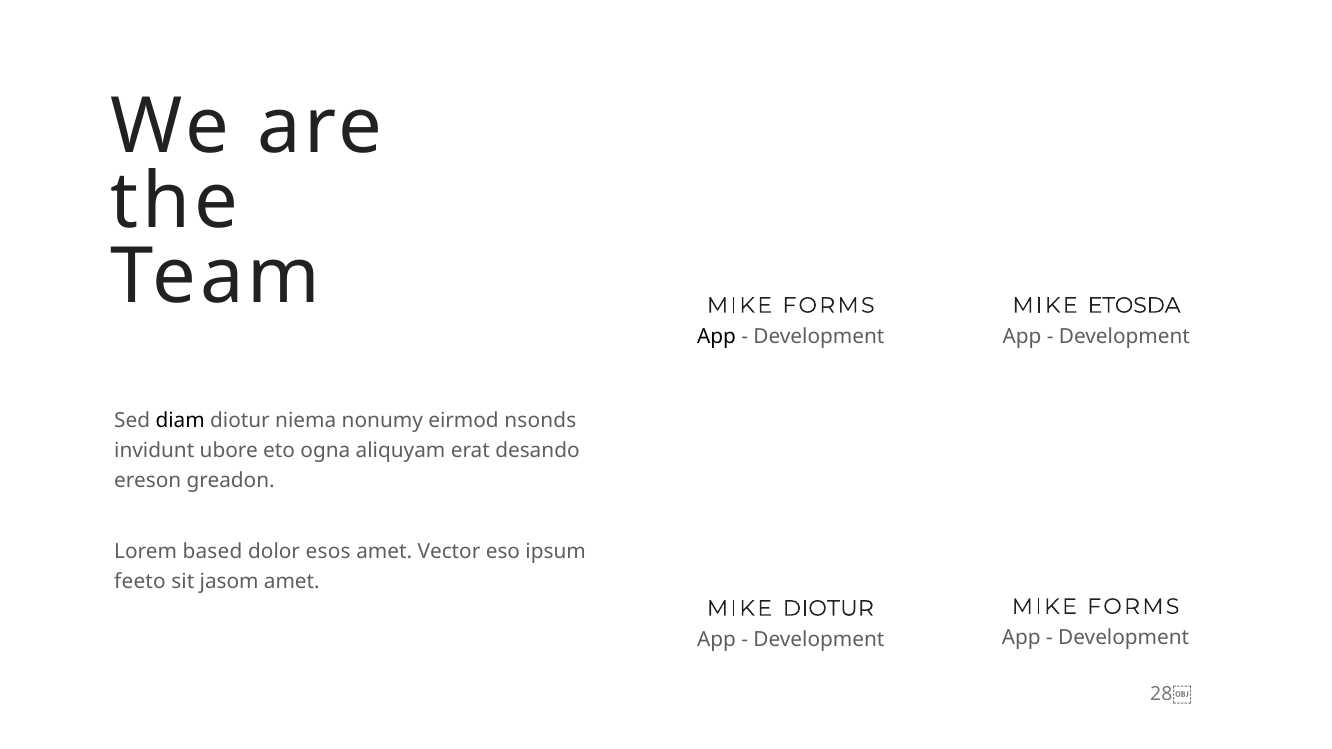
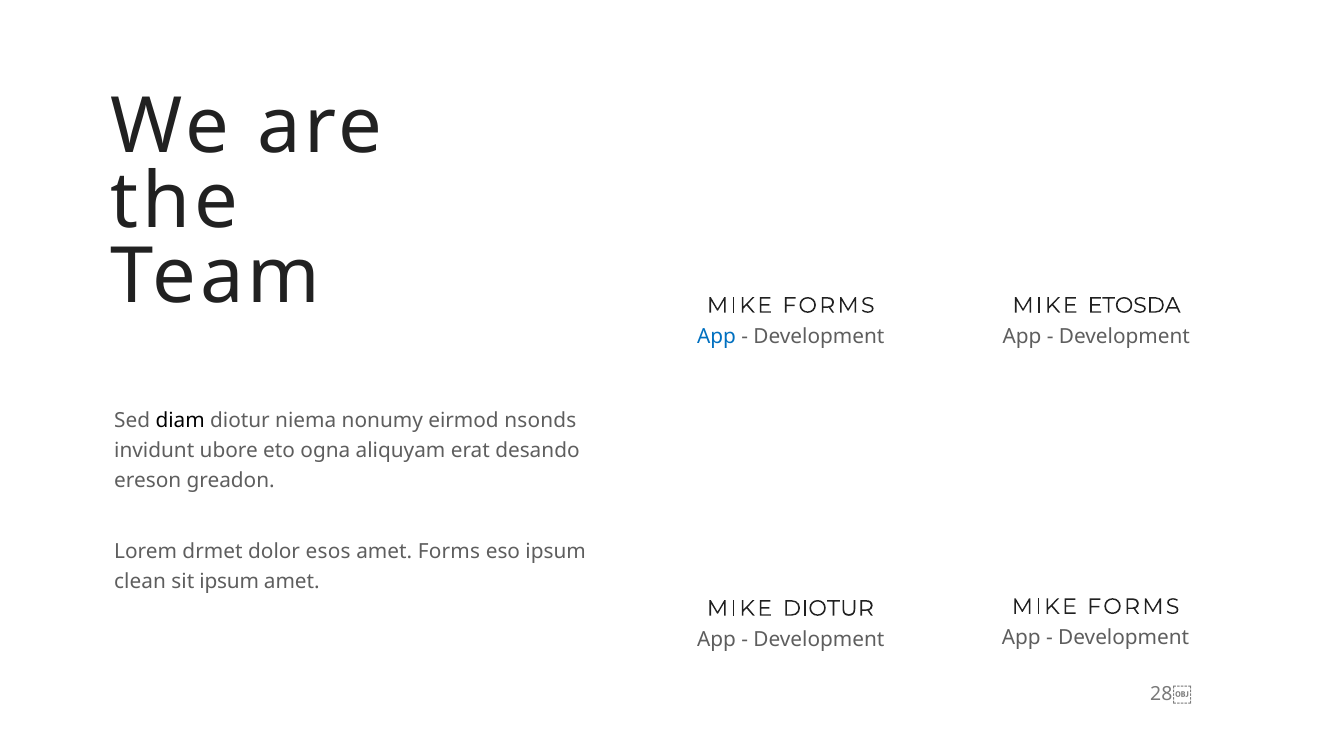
App at (716, 337) colour: black -> blue
based: based -> drmet
amet Vector: Vector -> Forms
feeto: feeto -> clean
sit jasom: jasom -> ipsum
